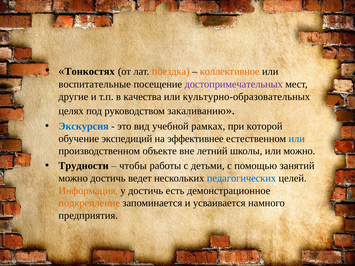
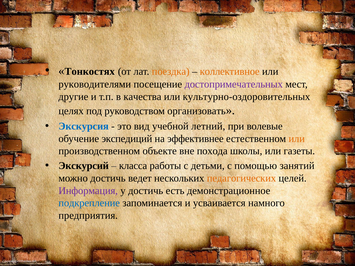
воспитательные: воспитательные -> руководителями
культурно-образовательных: культурно-образовательных -> культурно-оздоровительных
закаливанию: закаливанию -> организовать
рамках: рамках -> летний
которой: которой -> волевые
или at (297, 139) colour: blue -> orange
летний: летний -> похода
или можно: можно -> газеты
Трудности: Трудности -> Экскурсий
чтобы: чтобы -> класса
педагогических colour: blue -> orange
Информация colour: orange -> purple
подкрепление colour: orange -> blue
